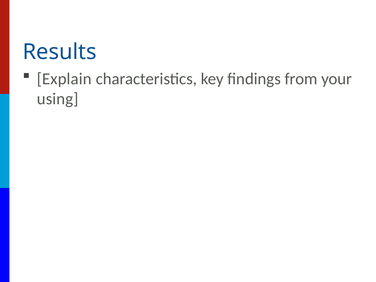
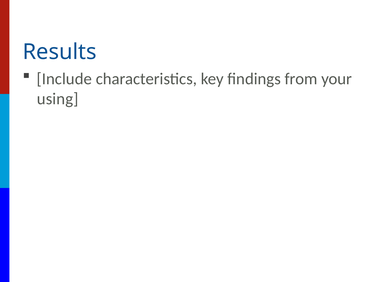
Explain: Explain -> Include
